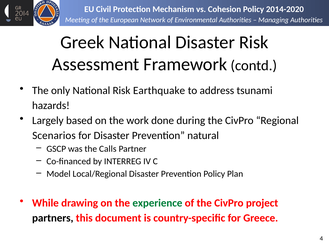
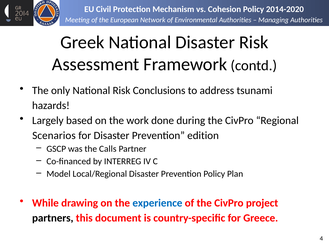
Earthquake: Earthquake -> Conclusions
natural: natural -> edition
experience colour: green -> blue
